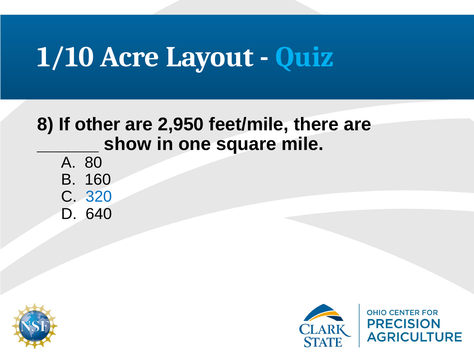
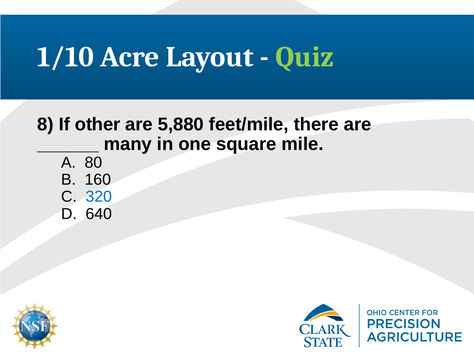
Quiz colour: light blue -> light green
2,950: 2,950 -> 5,880
show: show -> many
